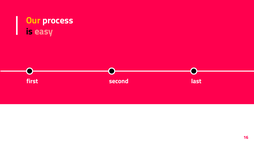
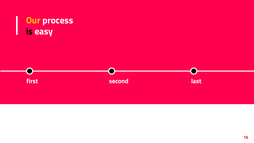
easy colour: pink -> white
